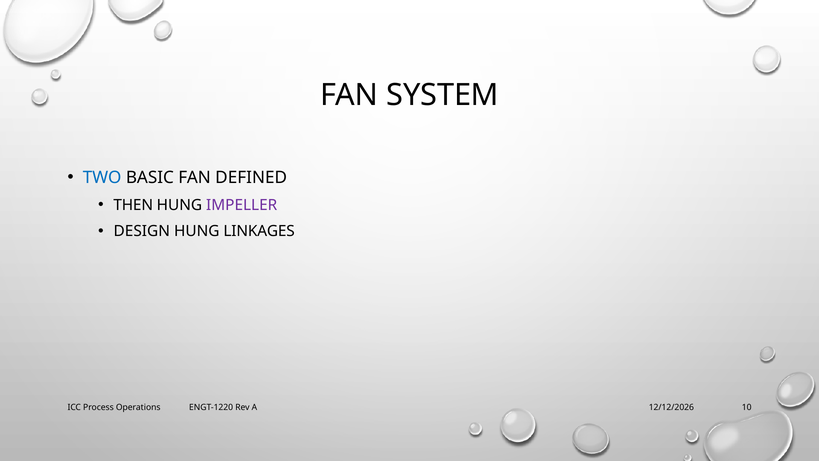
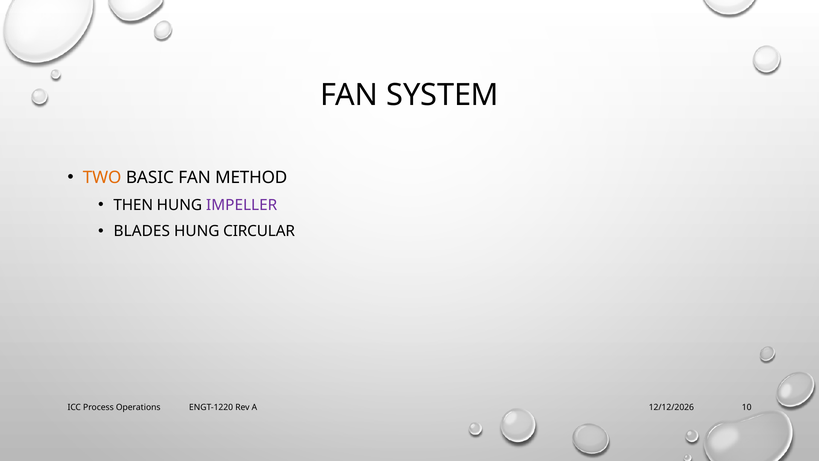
TWO colour: blue -> orange
DEFINED: DEFINED -> METHOD
DESIGN: DESIGN -> BLADES
LINKAGES: LINKAGES -> CIRCULAR
